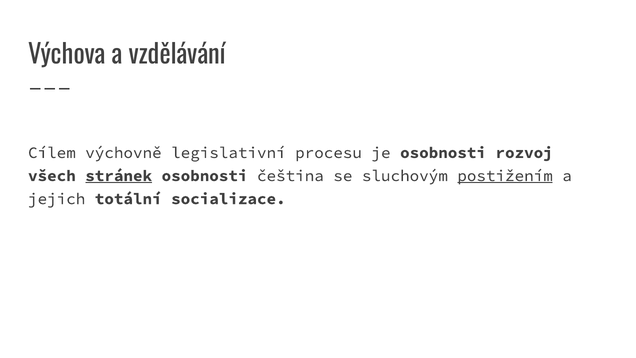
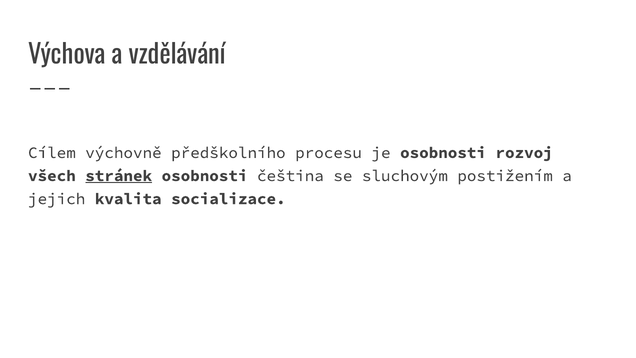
legislativní: legislativní -> předškolního
postižením underline: present -> none
totální: totální -> kvalita
